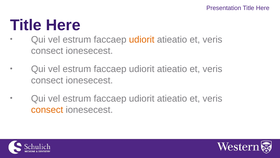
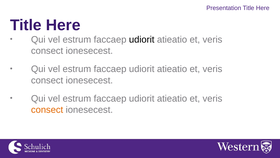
udiorit at (142, 39) colour: orange -> black
